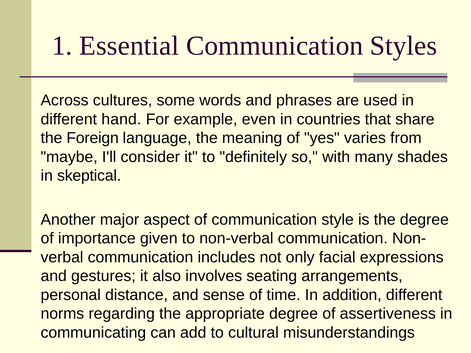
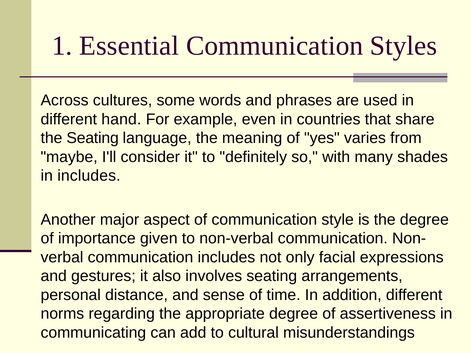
the Foreign: Foreign -> Seating
in skeptical: skeptical -> includes
